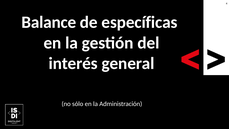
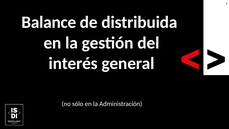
específicas: específicas -> distribuida
